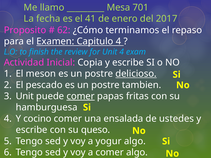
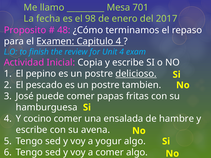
41: 41 -> 98
62: 62 -> 48
meson: meson -> pepino
Unit at (25, 96): Unit -> José
comer at (81, 96) underline: present -> none
ustedes: ustedes -> hambre
queso: queso -> avena
